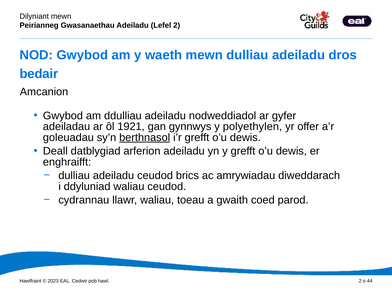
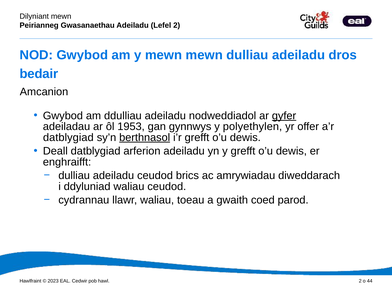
y waeth: waeth -> mewn
gyfer underline: none -> present
1921: 1921 -> 1953
goleuadau at (68, 137): goleuadau -> datblygiad
